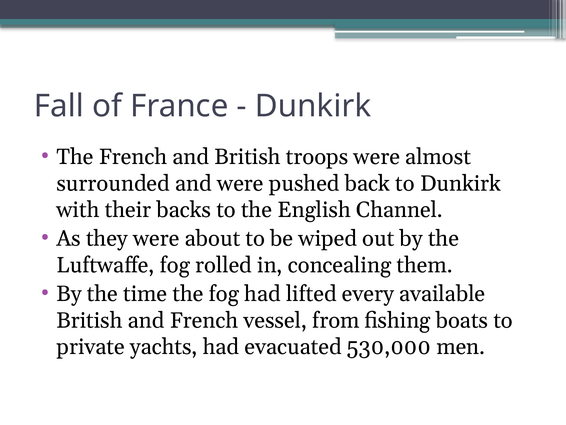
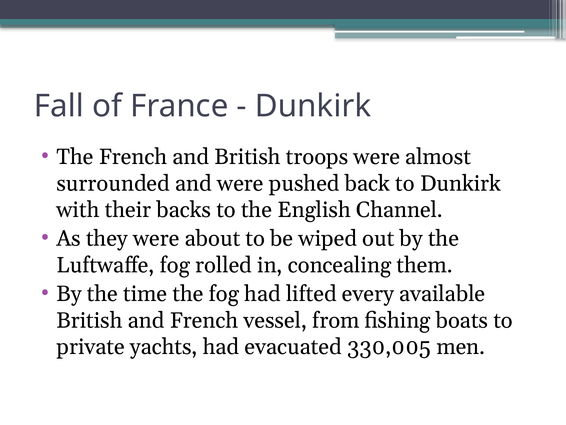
530,000: 530,000 -> 330,005
